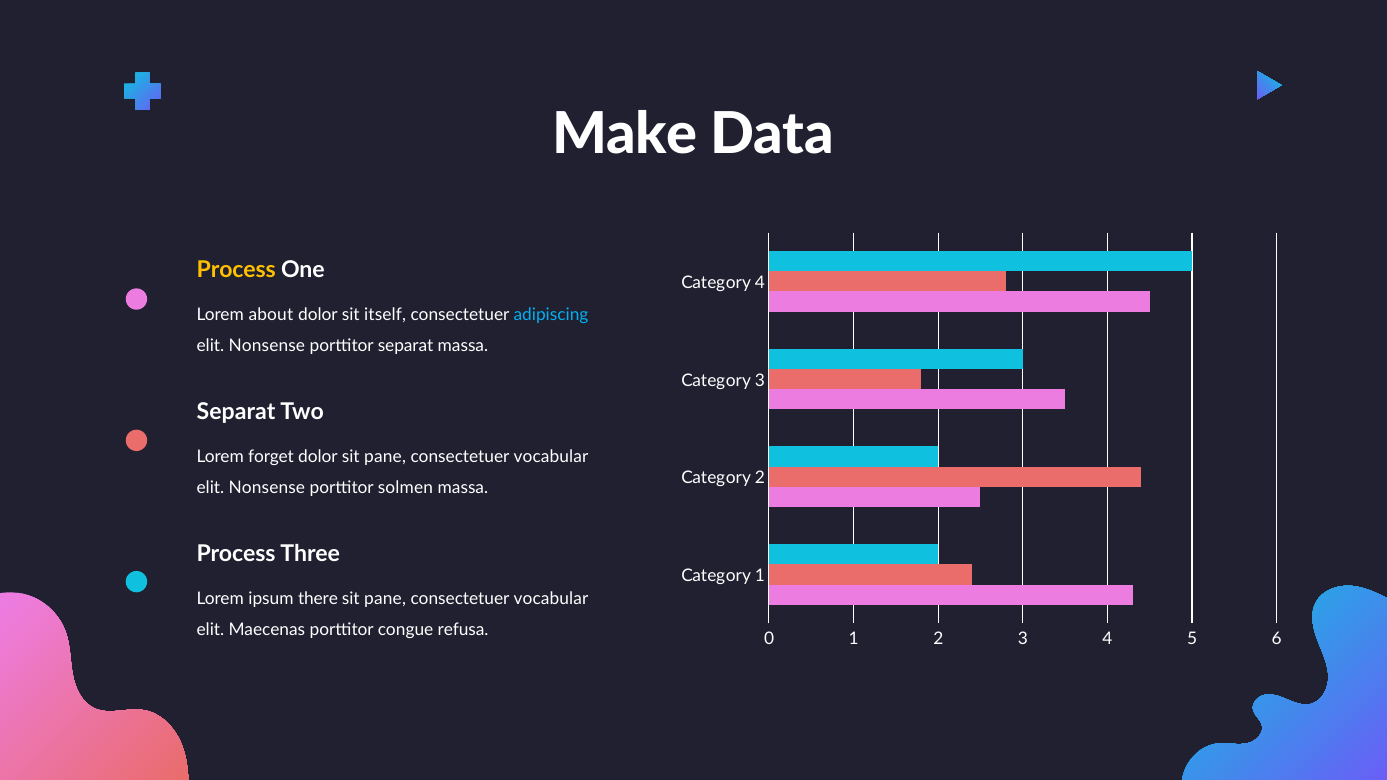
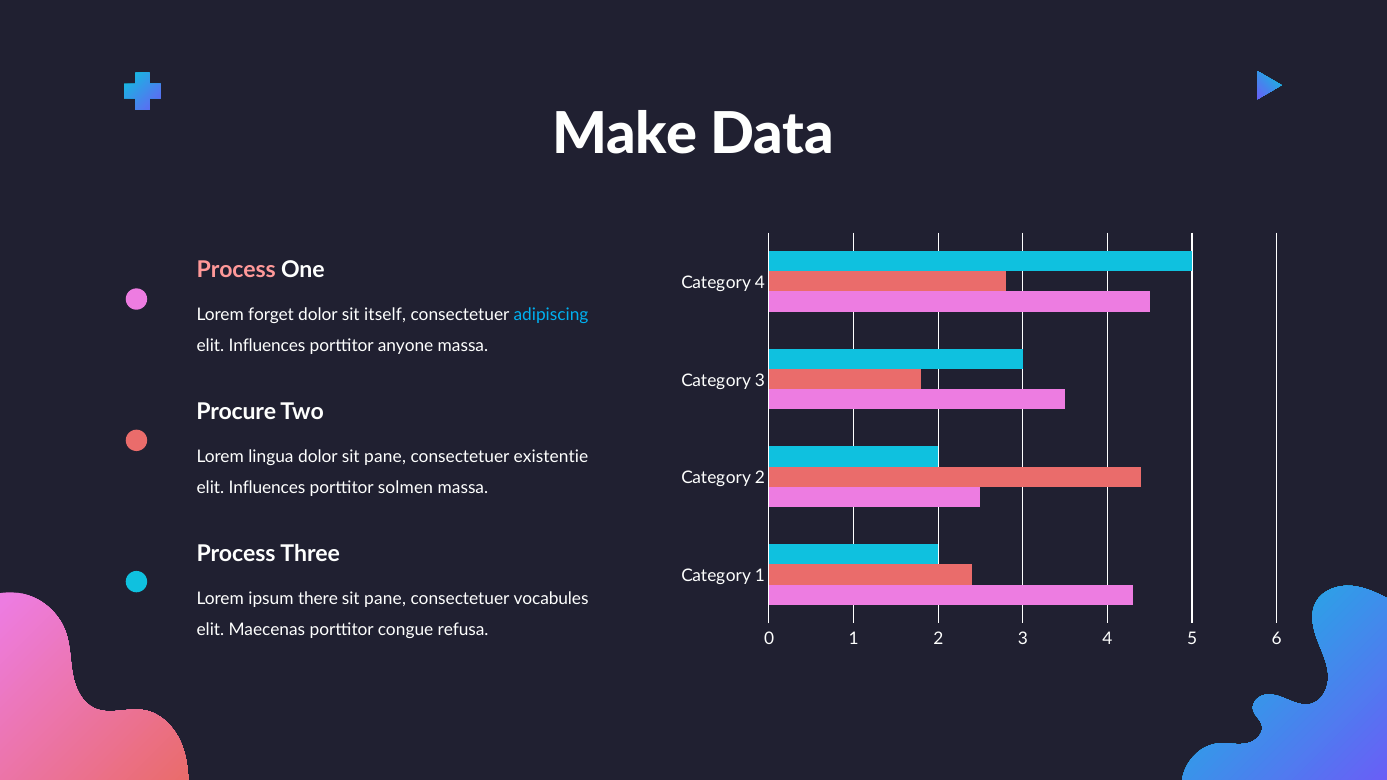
Process at (236, 270) colour: yellow -> pink
about: about -> forget
Nonsense at (267, 346): Nonsense -> Influences
porttitor separat: separat -> anyone
Separat at (236, 412): Separat -> Procure
forget: forget -> lingua
vocabular at (551, 456): vocabular -> existentie
Nonsense at (267, 488): Nonsense -> Influences
vocabular at (551, 598): vocabular -> vocabules
